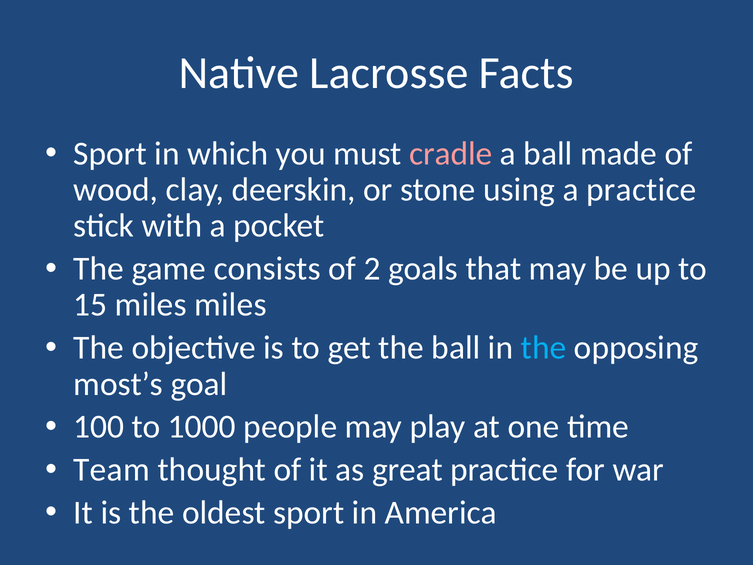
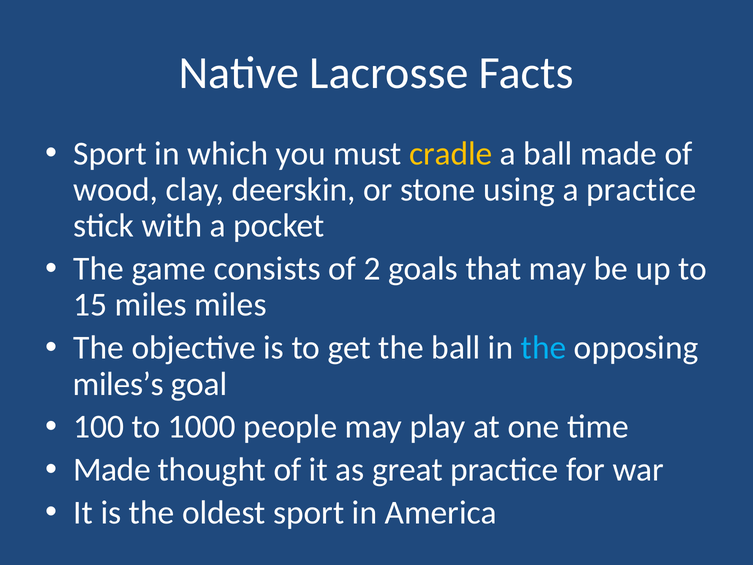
cradle colour: pink -> yellow
most’s: most’s -> miles’s
Team at (112, 470): Team -> Made
